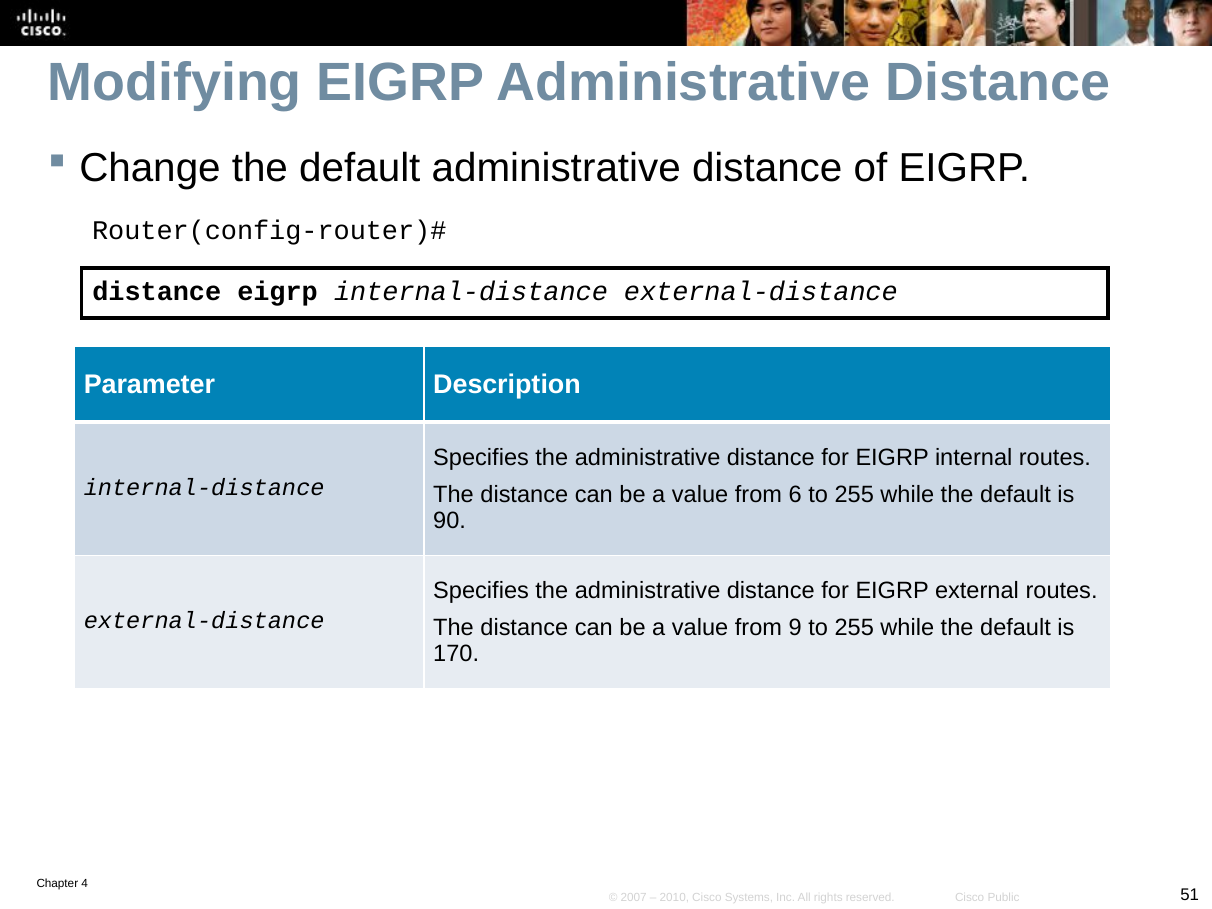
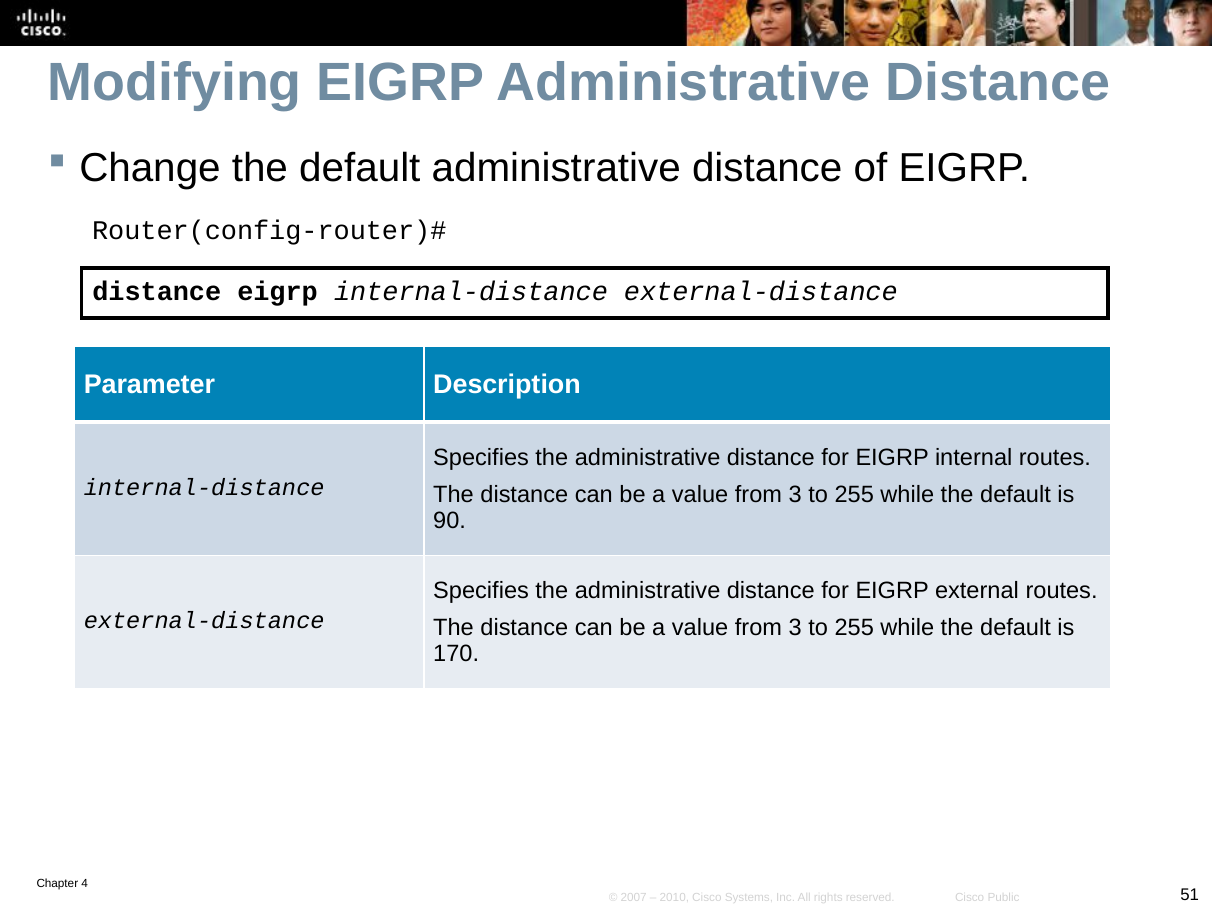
6 at (795, 494): 6 -> 3
9 at (795, 628): 9 -> 3
